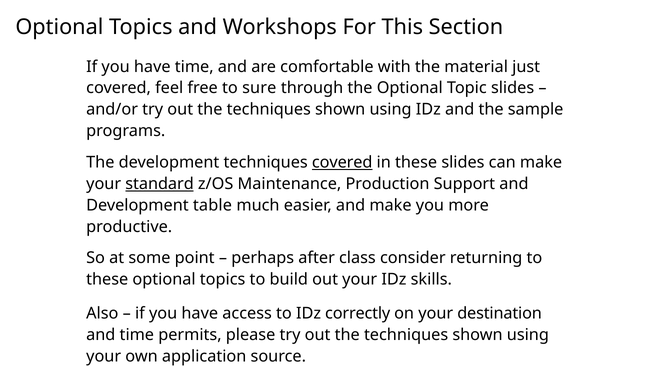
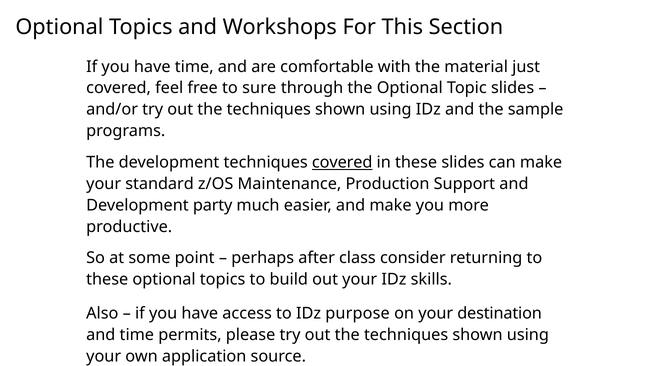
standard underline: present -> none
table: table -> party
correctly: correctly -> purpose
